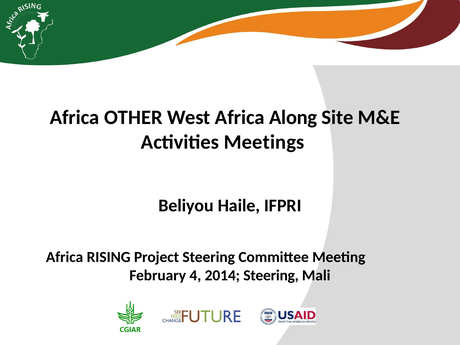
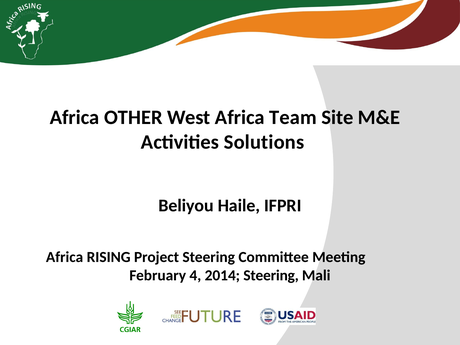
Along: Along -> Team
Meetings: Meetings -> Solutions
